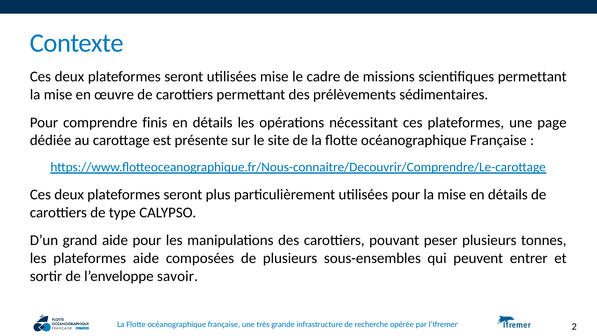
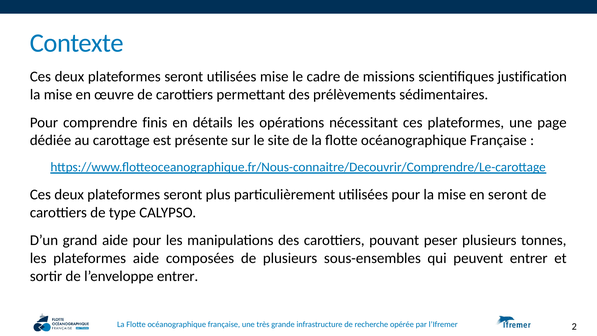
scientifiques permettant: permettant -> justification
mise en détails: détails -> seront
l’enveloppe savoir: savoir -> entrer
